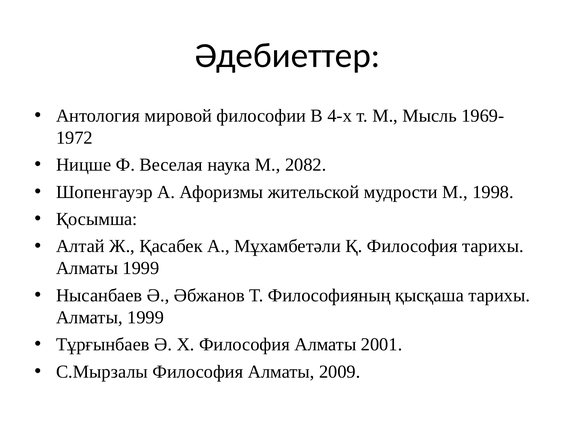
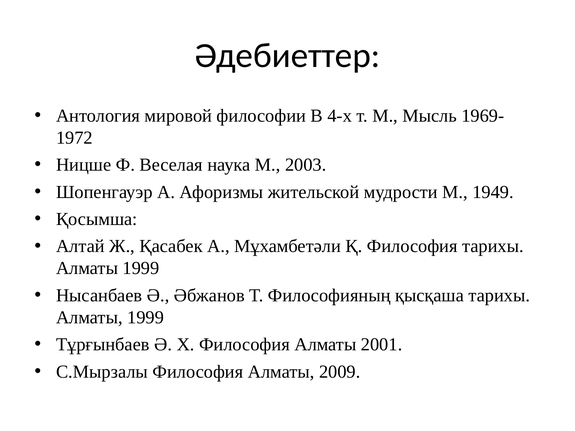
2082: 2082 -> 2003
1998: 1998 -> 1949
